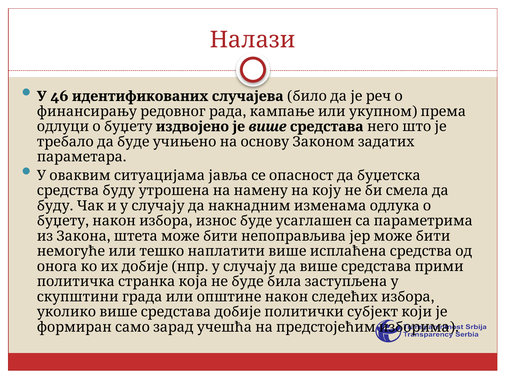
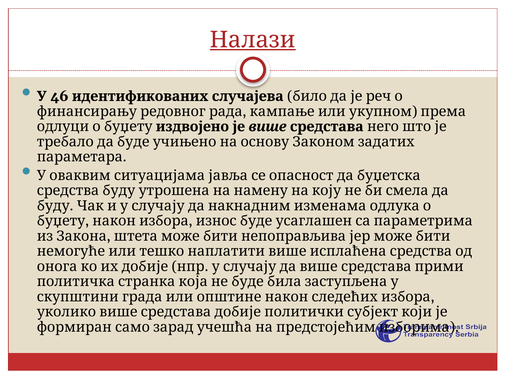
Налази underline: none -> present
